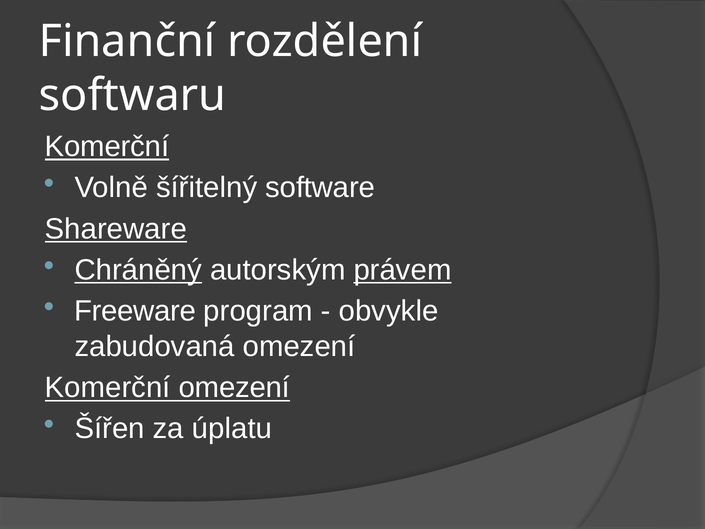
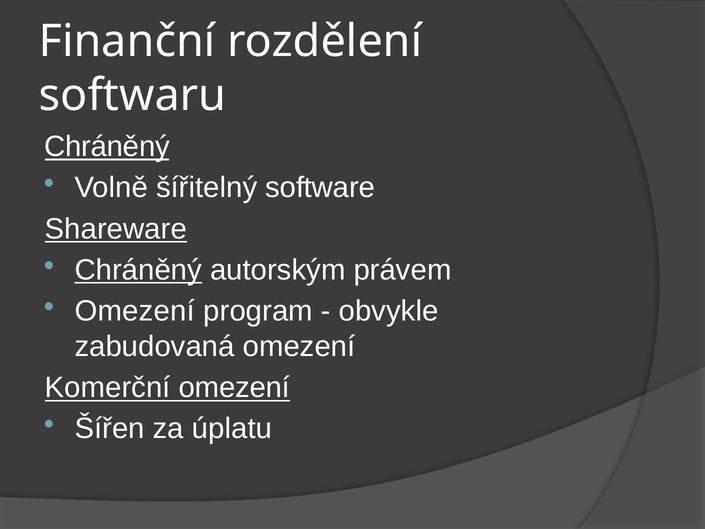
Komerční at (107, 147): Komerční -> Chráněný
právem underline: present -> none
Freeware at (135, 311): Freeware -> Omezení
